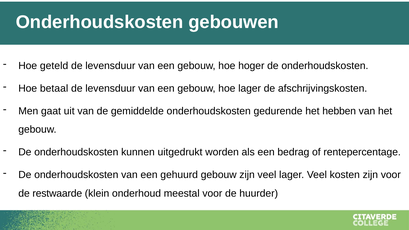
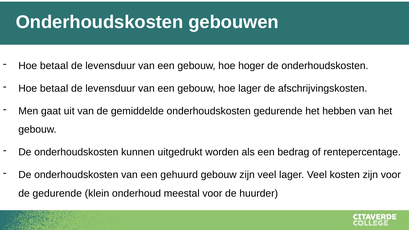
geteld at (54, 66): geteld -> betaal
de restwaarde: restwaarde -> gedurende
